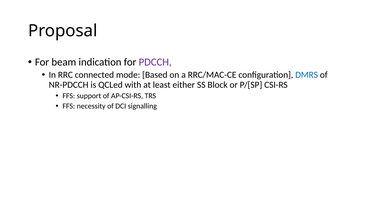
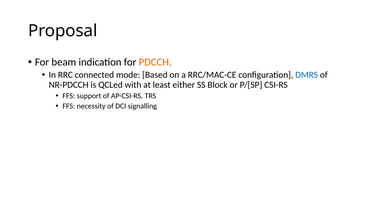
PDCCH colour: purple -> orange
